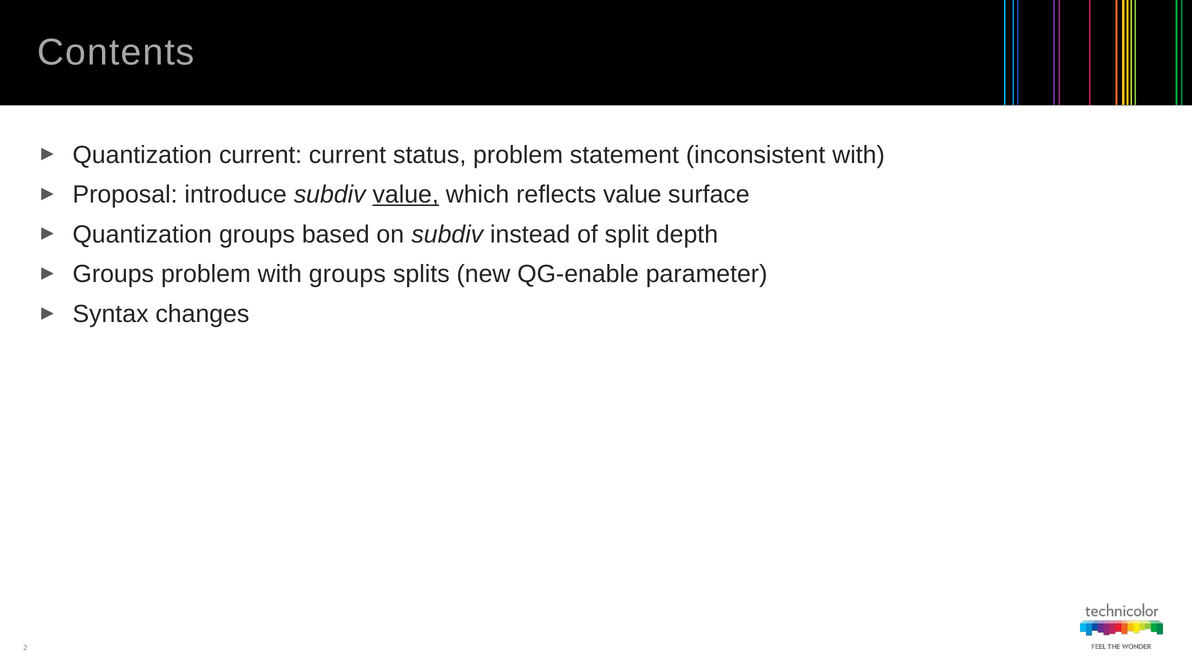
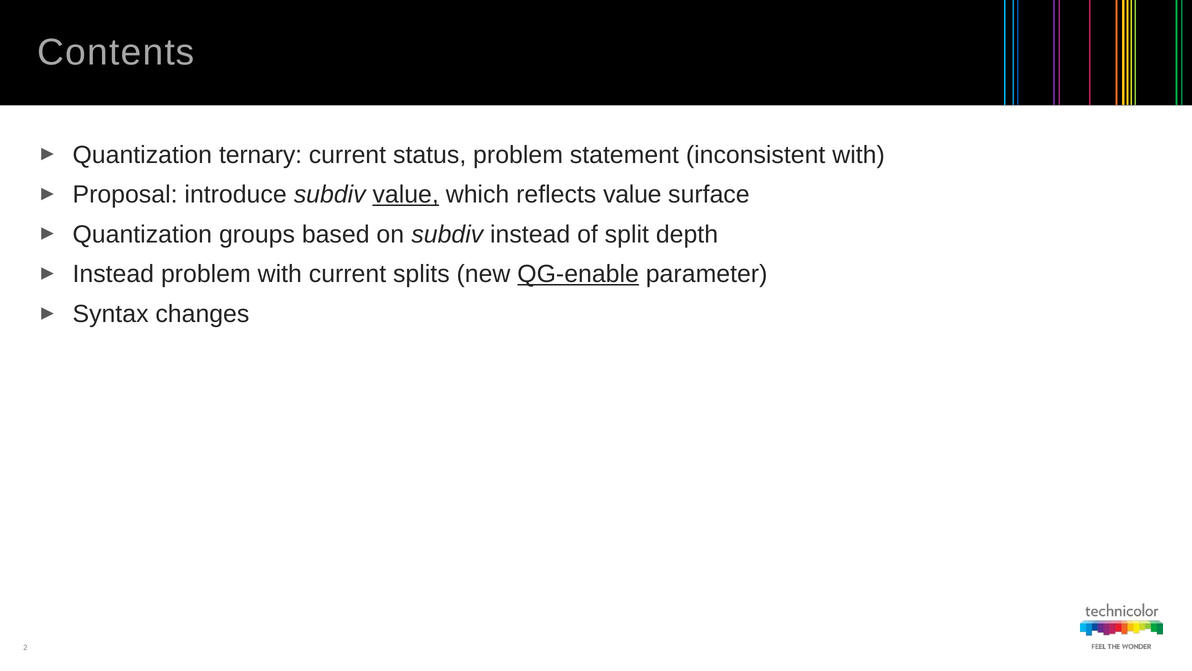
Quantization current: current -> ternary
Groups at (113, 274): Groups -> Instead
with groups: groups -> current
QG-enable underline: none -> present
